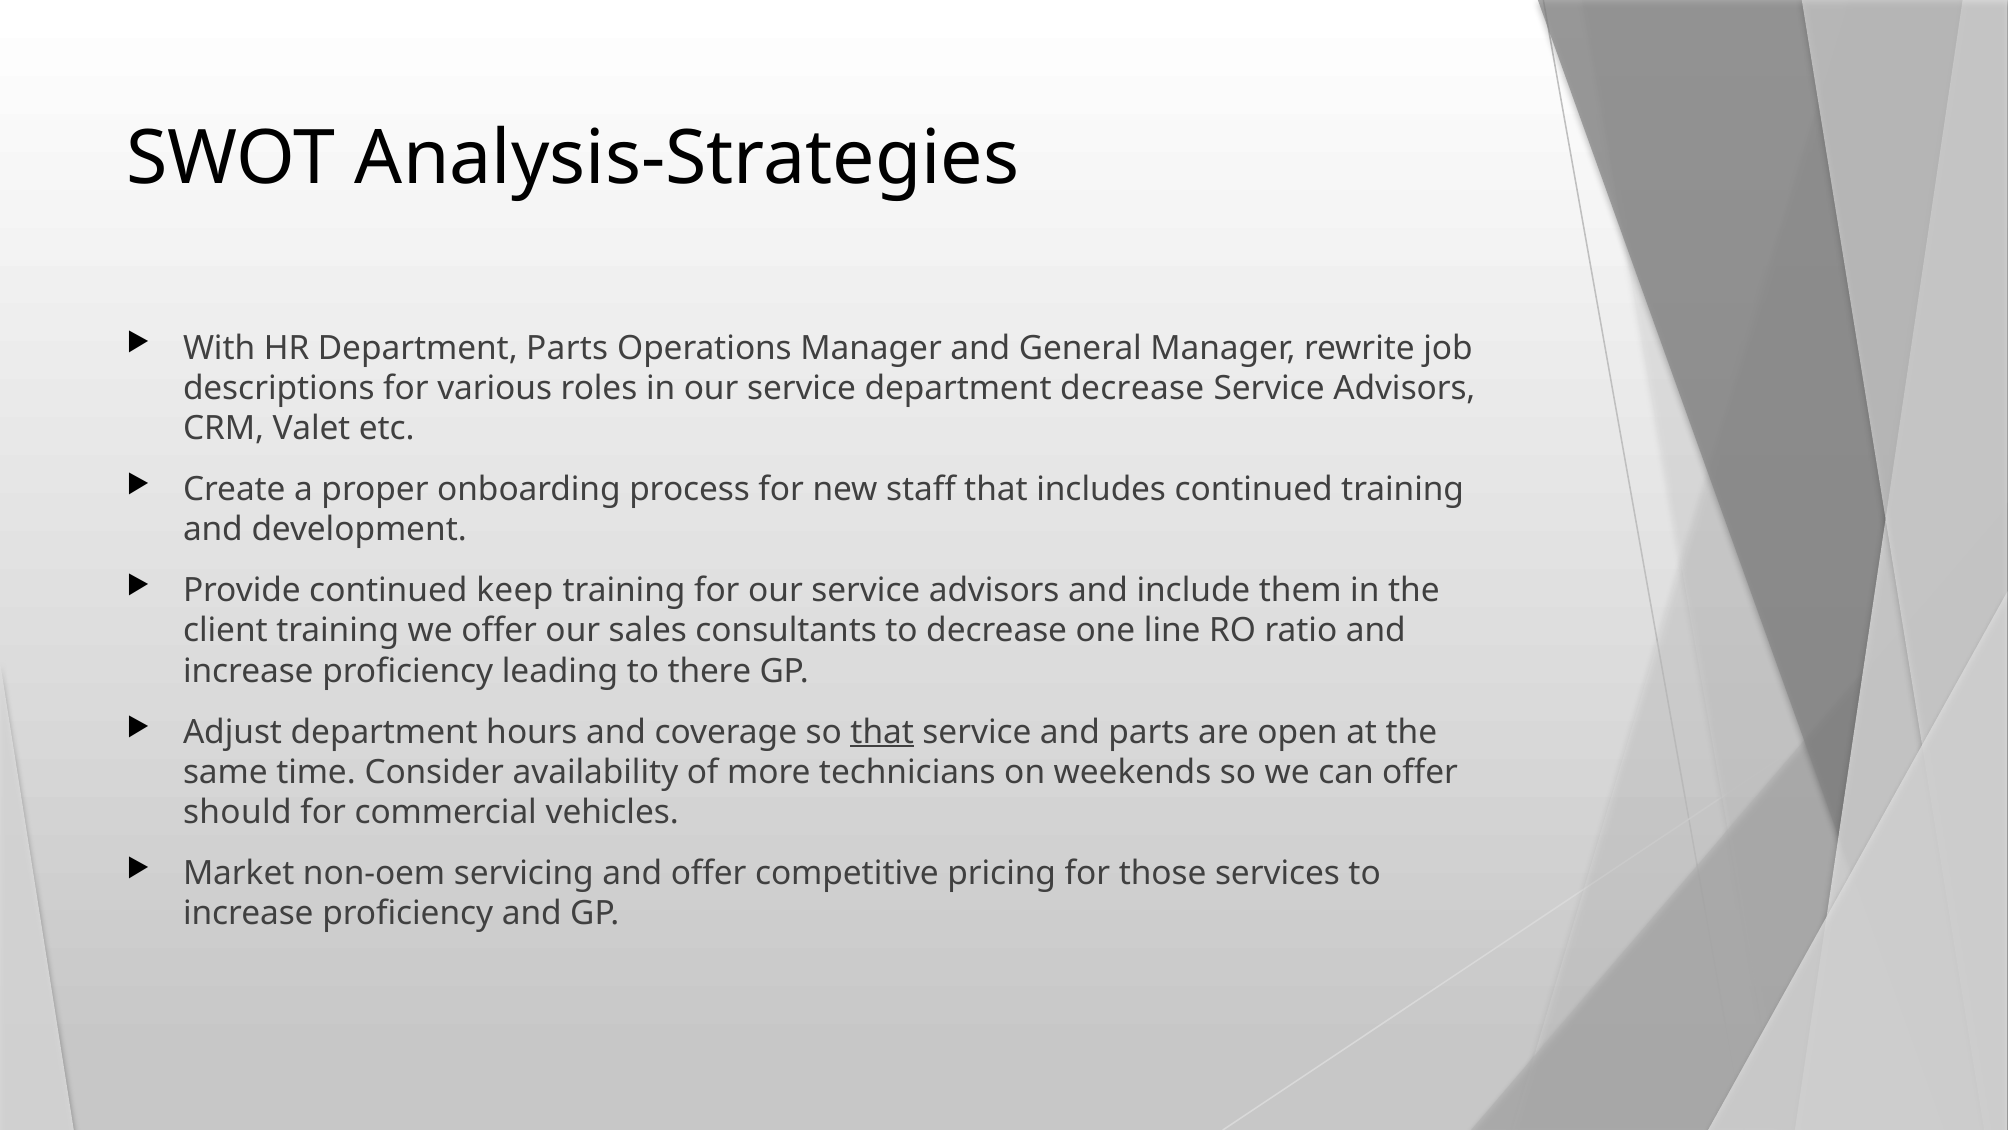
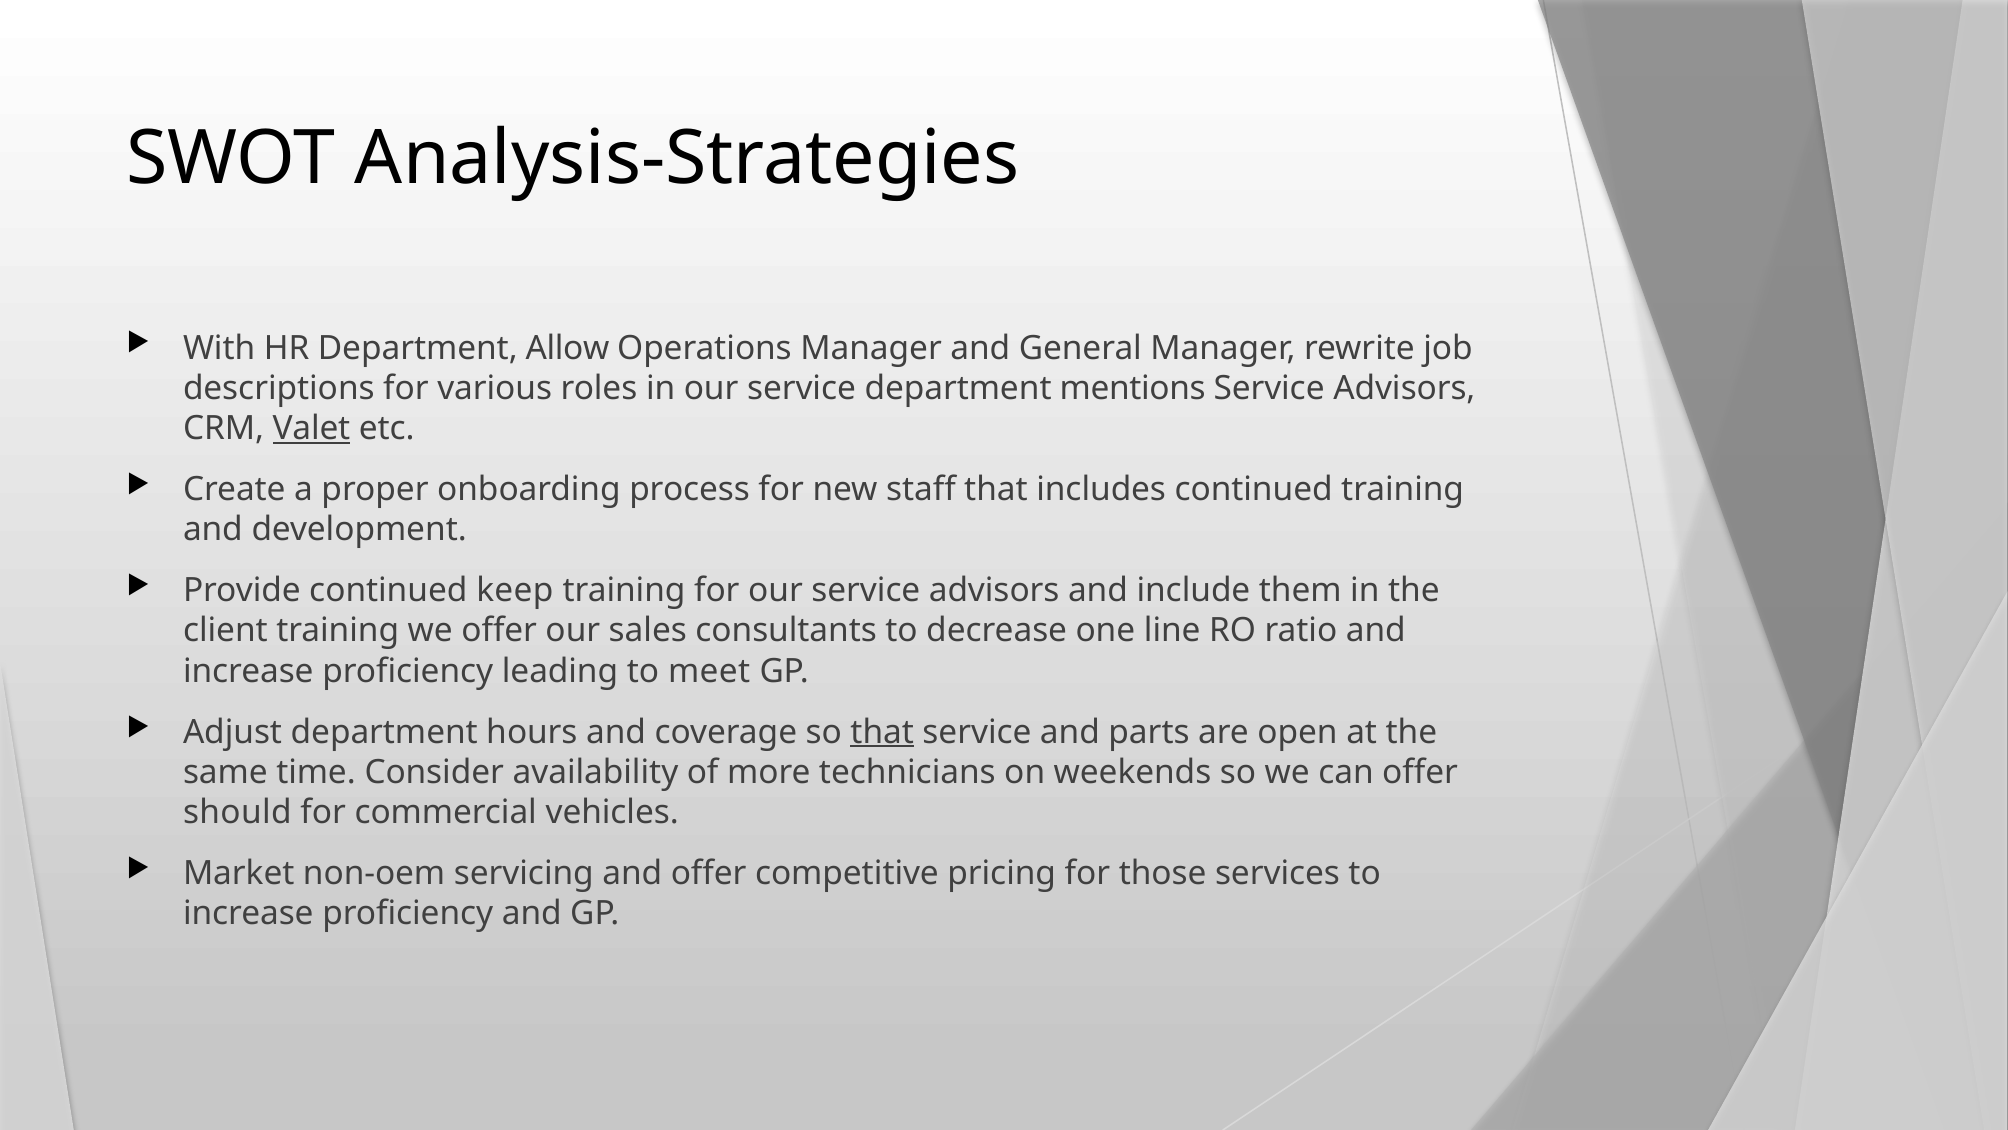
Department Parts: Parts -> Allow
department decrease: decrease -> mentions
Valet underline: none -> present
there: there -> meet
